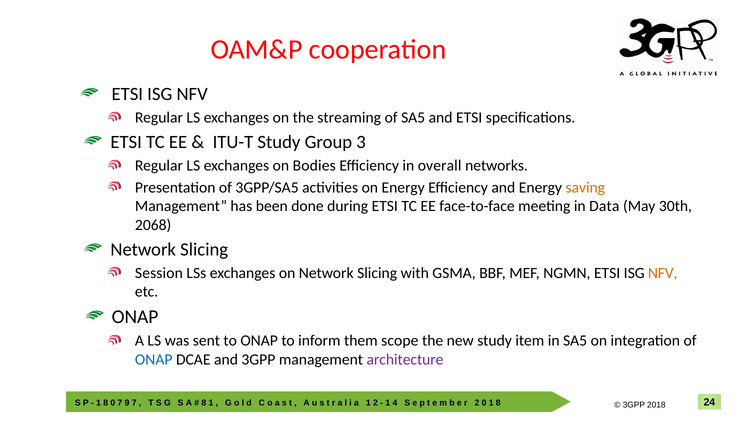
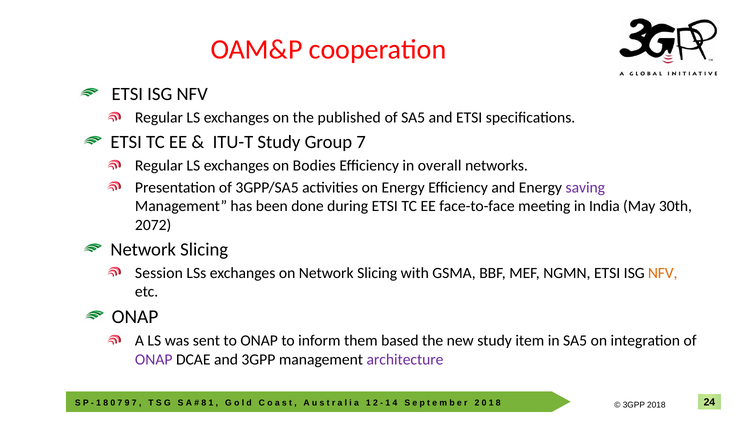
streaming: streaming -> published
Group 3: 3 -> 7
saving colour: orange -> purple
Data: Data -> India
2068: 2068 -> 2072
scope: scope -> based
ONAP at (154, 359) colour: blue -> purple
